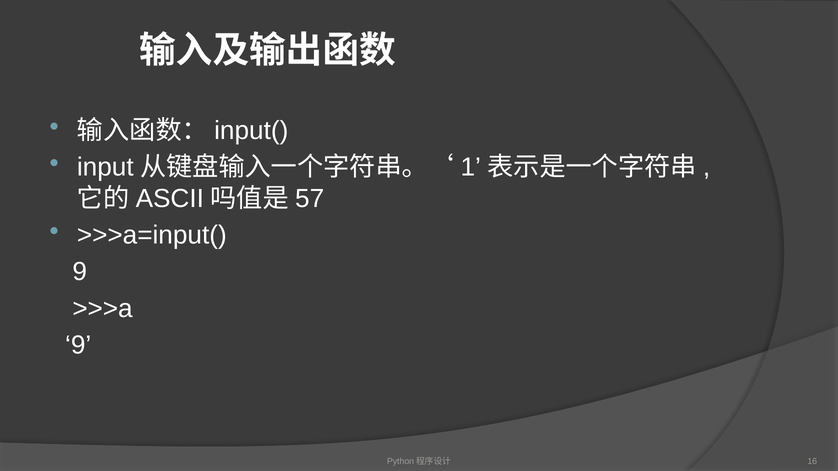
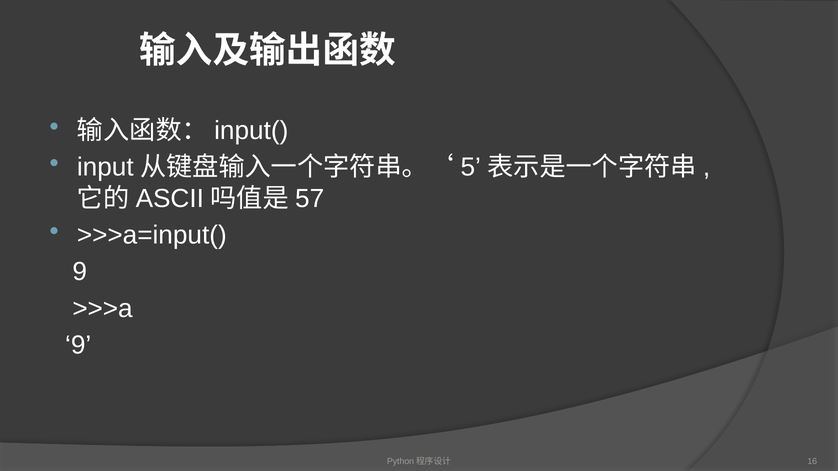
1: 1 -> 5
